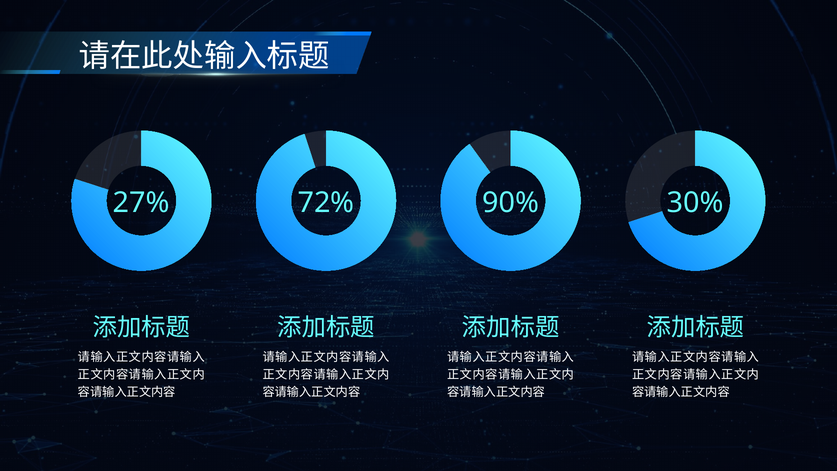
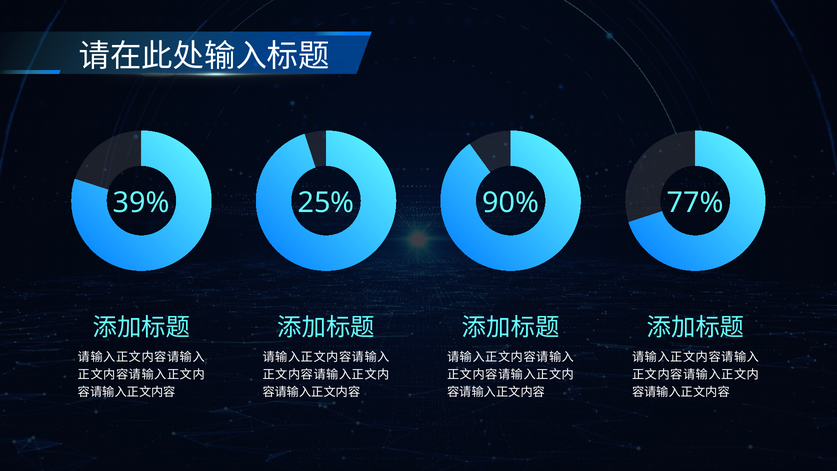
27%: 27% -> 39%
72%: 72% -> 25%
30%: 30% -> 77%
